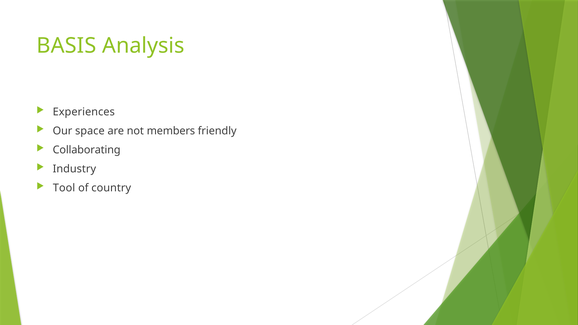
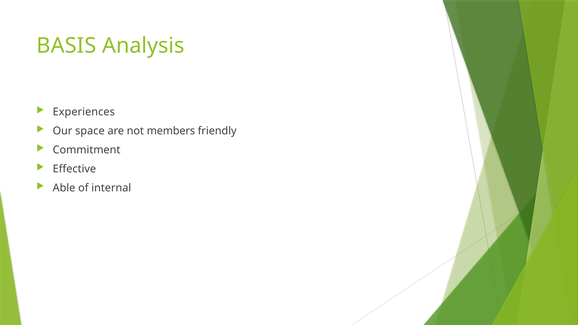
Collaborating: Collaborating -> Commitment
Industry: Industry -> Effective
Tool: Tool -> Able
country: country -> internal
